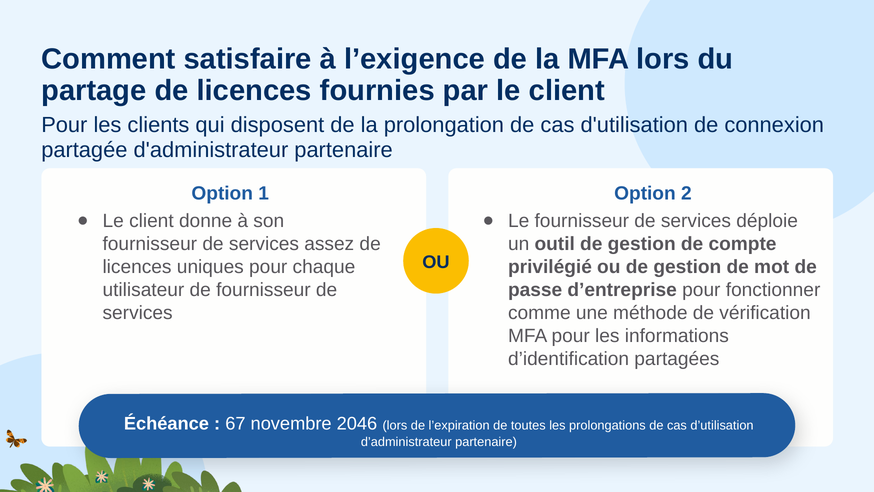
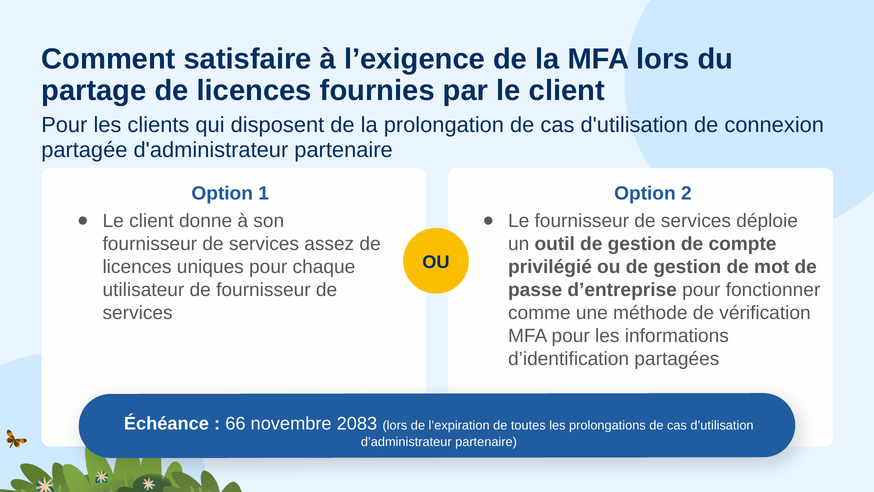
67: 67 -> 66
2046: 2046 -> 2083
